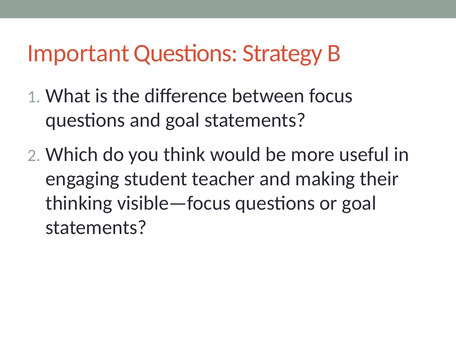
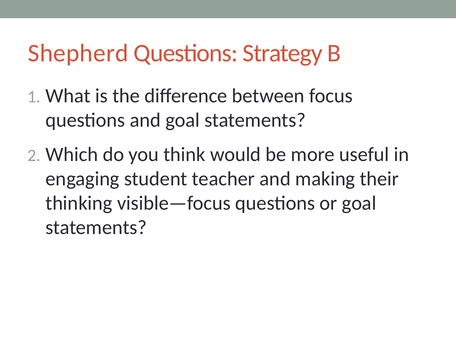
Important: Important -> Shepherd
